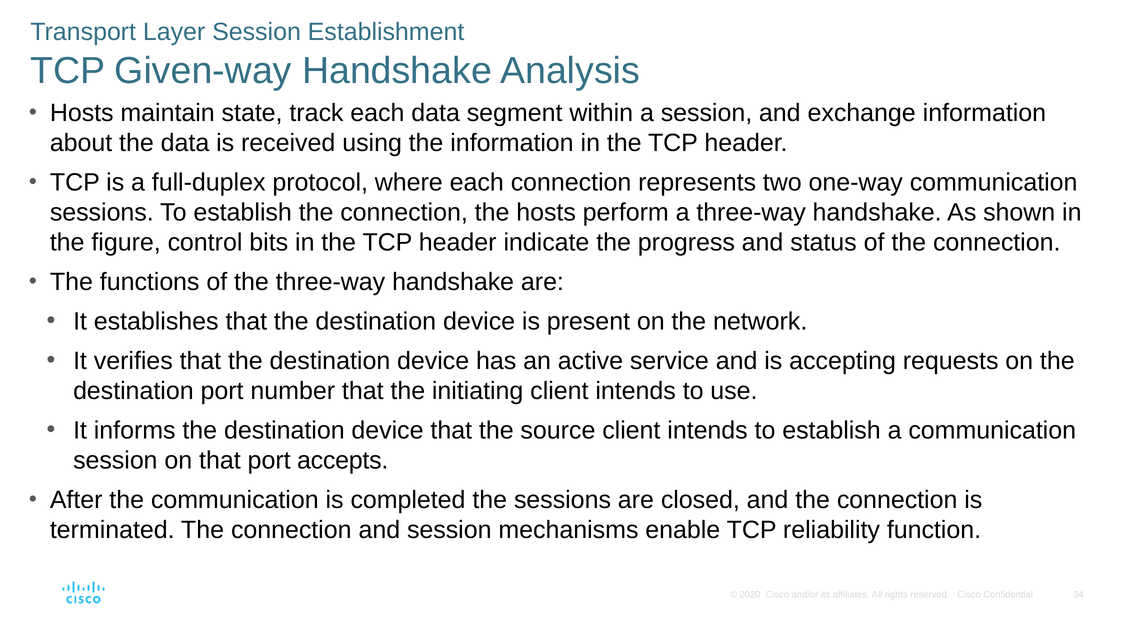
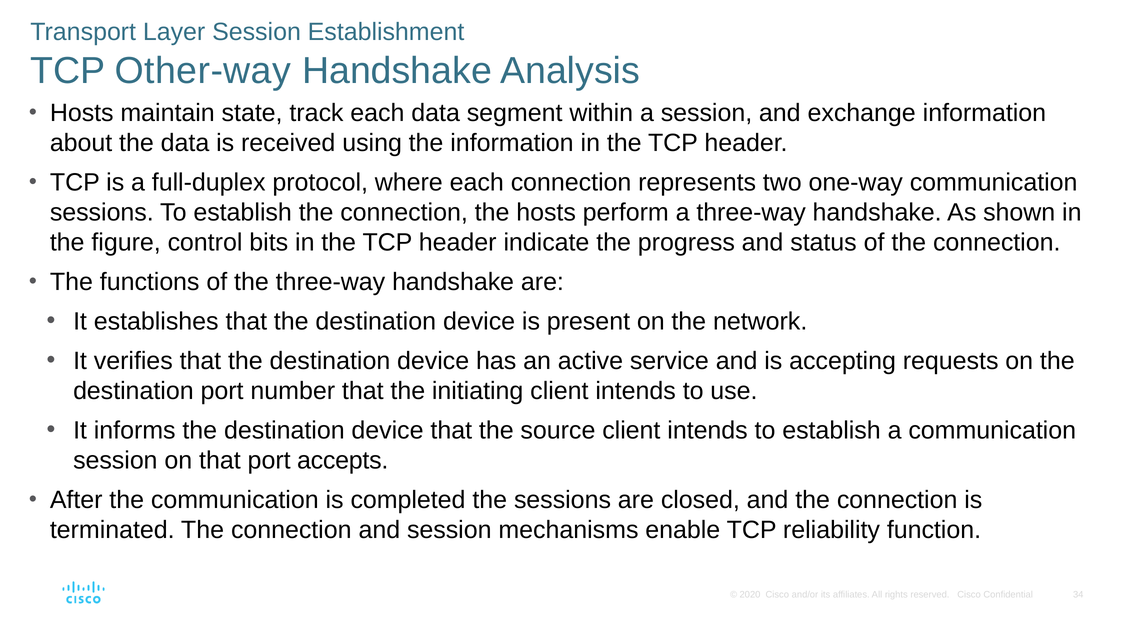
Given-way: Given-way -> Other-way
